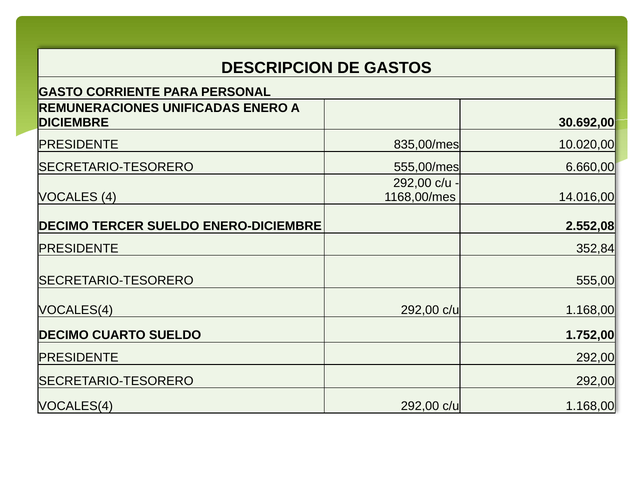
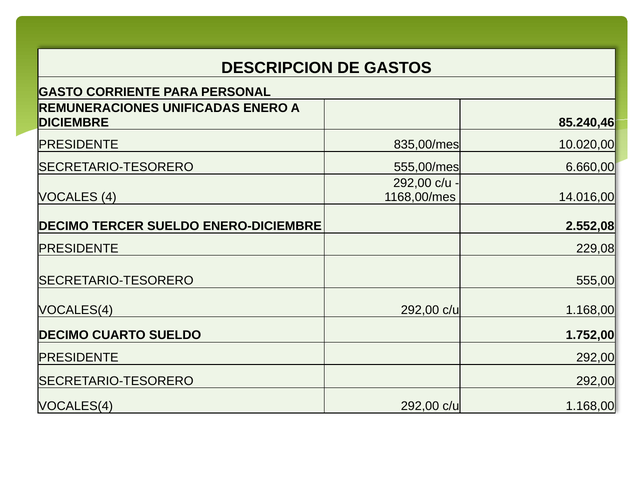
30.692,00: 30.692,00 -> 85.240,46
352,84: 352,84 -> 229,08
